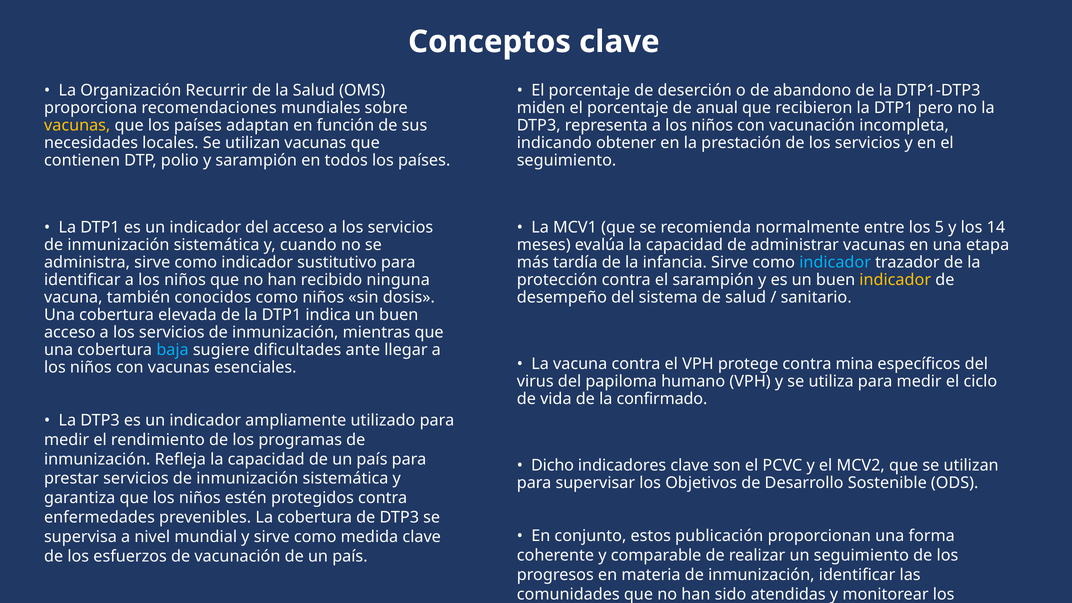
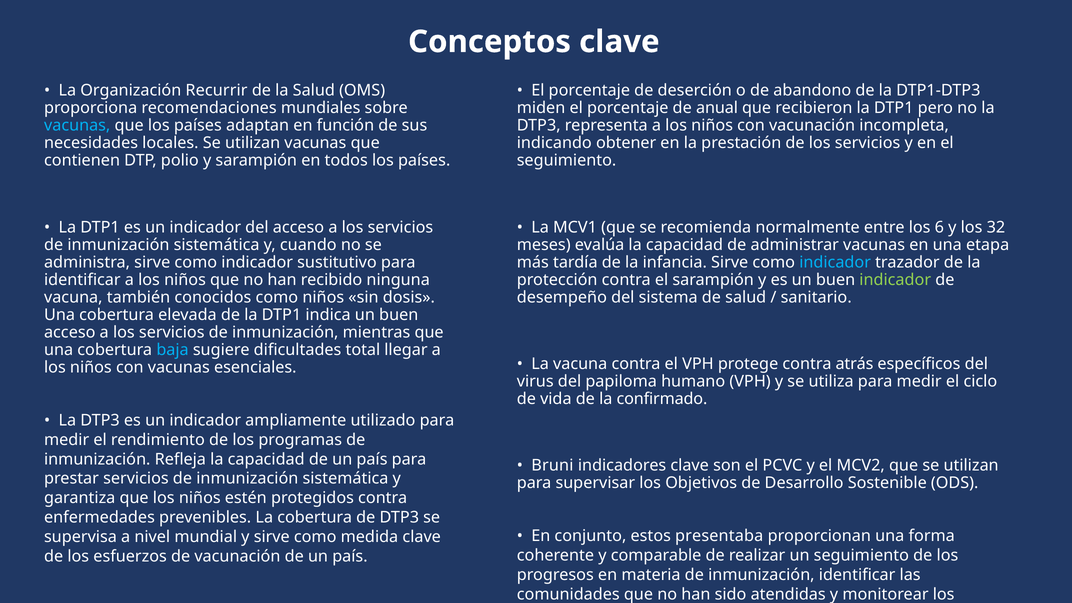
vacunas at (77, 126) colour: yellow -> light blue
5: 5 -> 6
14: 14 -> 32
indicador at (895, 280) colour: yellow -> light green
ante: ante -> total
mina: mina -> atrás
Dicho: Dicho -> Bruni
publicación: publicación -> presentaba
